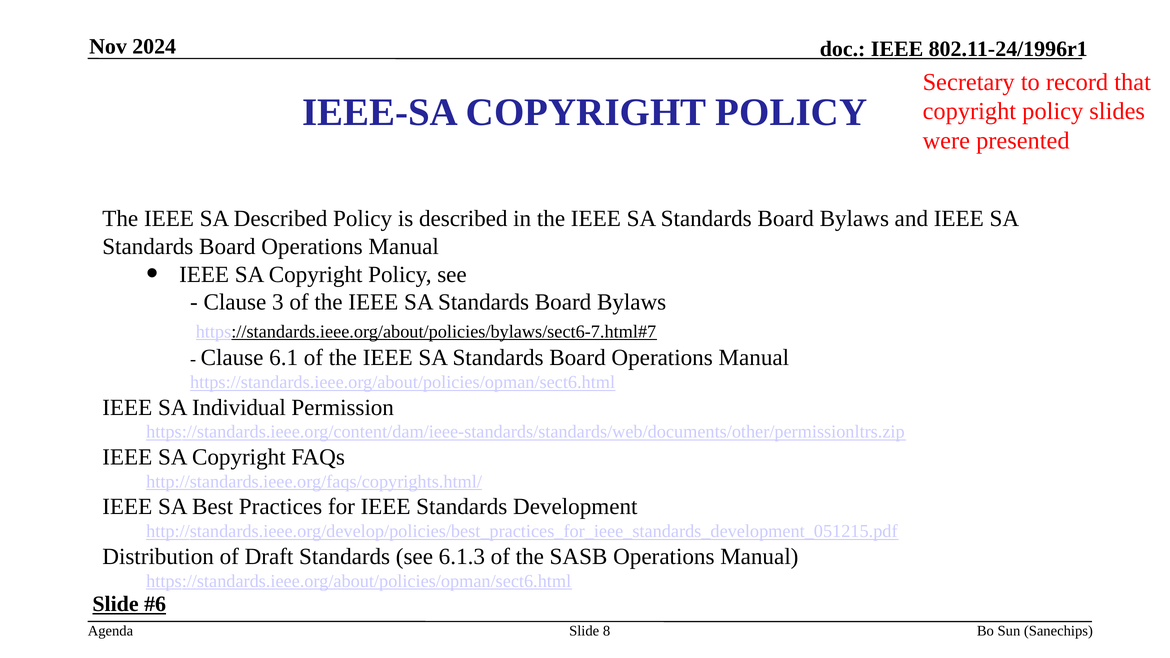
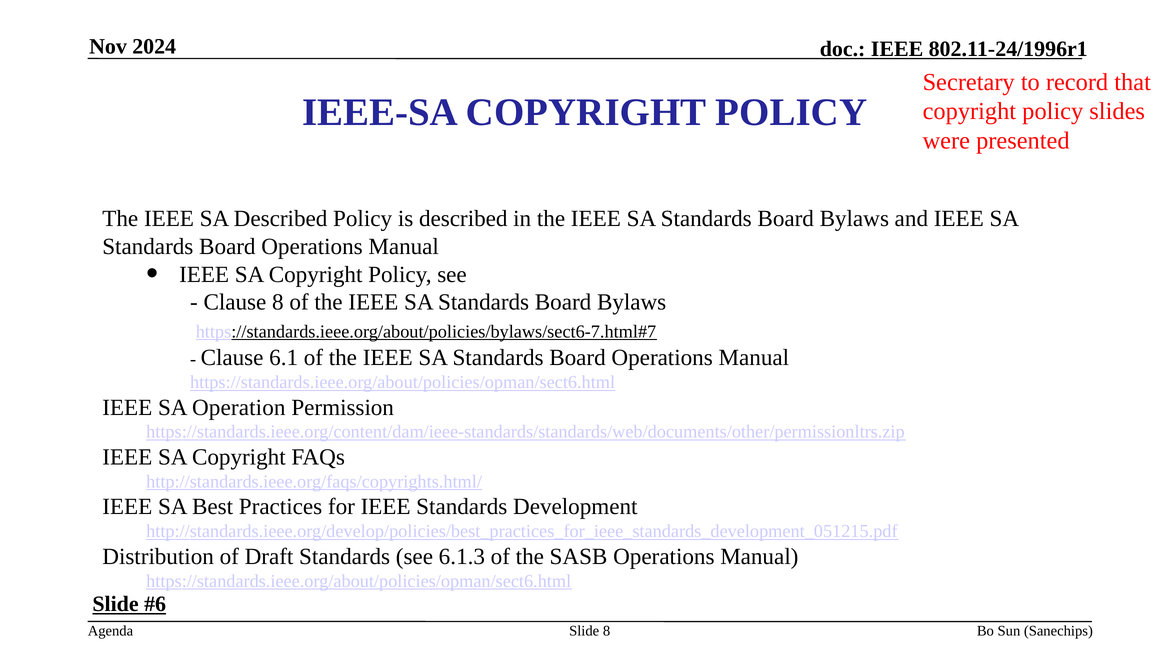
Clause 3: 3 -> 8
Individual: Individual -> Operation
